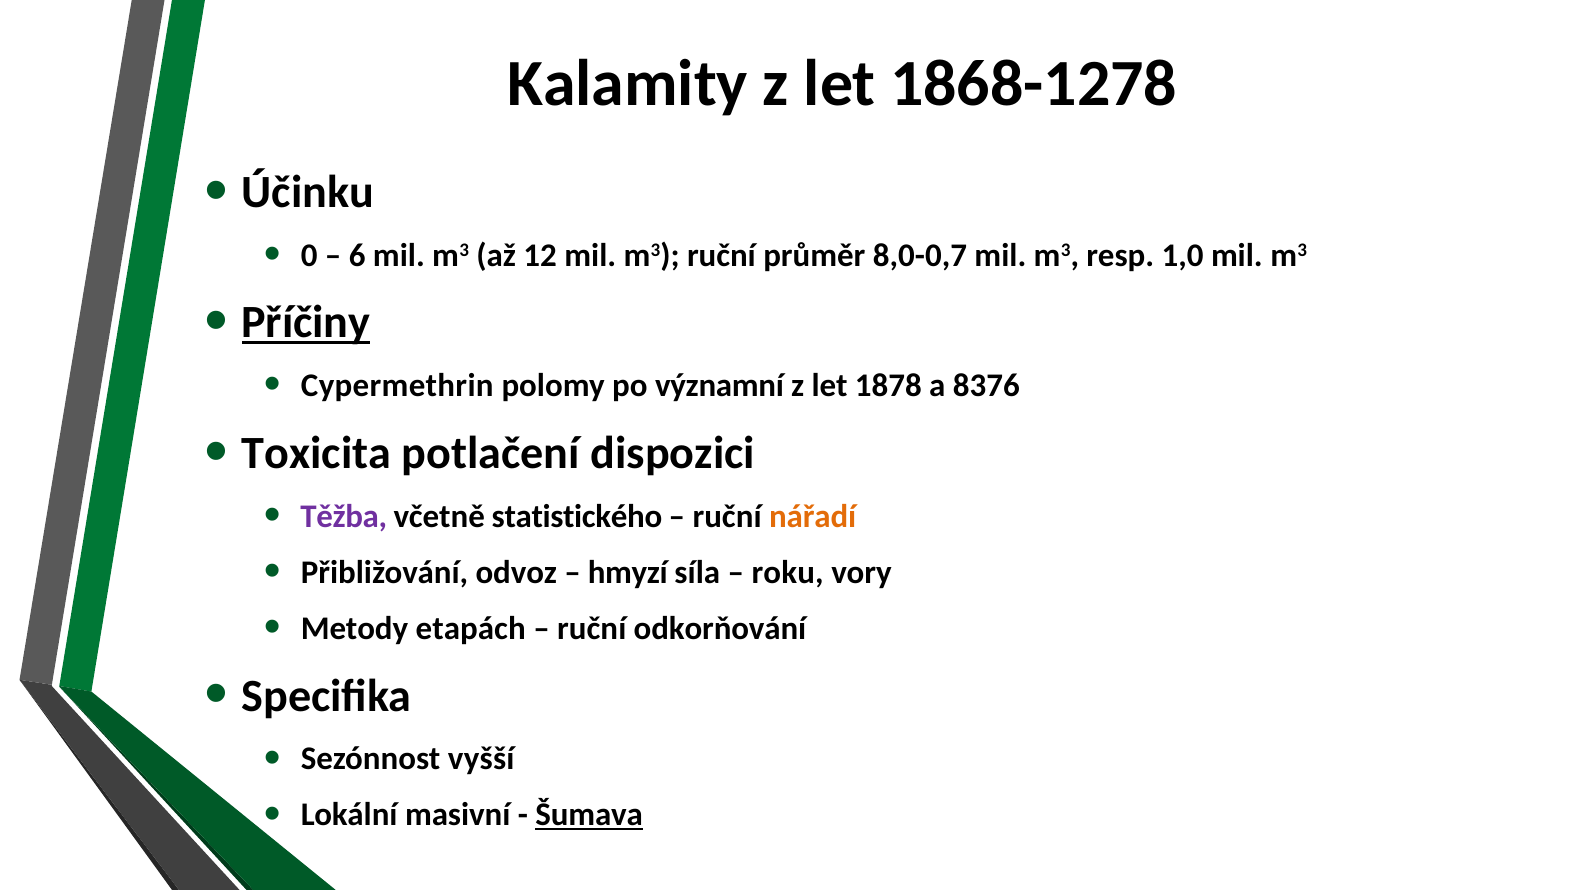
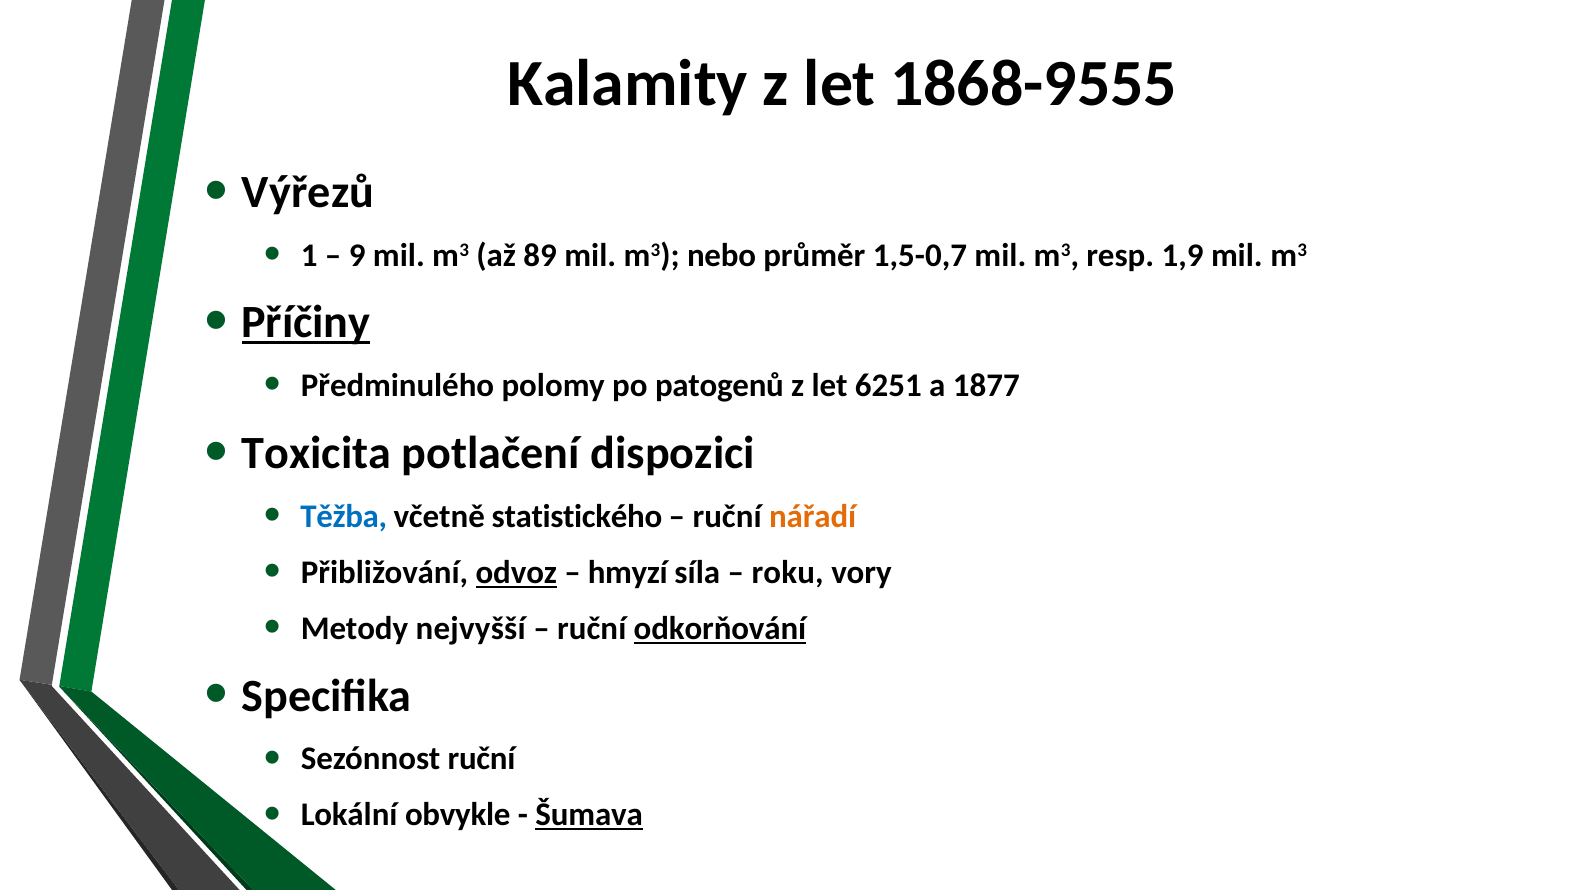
1868-1278: 1868-1278 -> 1868-9555
Účinku: Účinku -> Výřezů
0: 0 -> 1
6: 6 -> 9
12: 12 -> 89
m3 ruční: ruční -> nebo
8,0-0,7: 8,0-0,7 -> 1,5-0,7
1,0: 1,0 -> 1,9
Cypermethrin: Cypermethrin -> Předminulého
významní: významní -> patogenů
1878: 1878 -> 6251
8376: 8376 -> 1877
Těžba colour: purple -> blue
odvoz underline: none -> present
etapách: etapách -> nejvyšší
odkorňování underline: none -> present
Sezónnost vyšší: vyšší -> ruční
masivní: masivní -> obvykle
